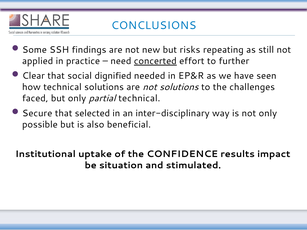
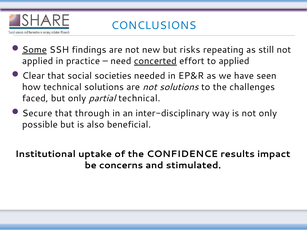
Some underline: none -> present
to further: further -> applied
dignified: dignified -> societies
selected: selected -> through
situation: situation -> concerns
